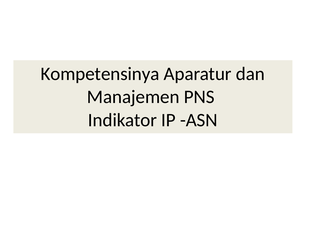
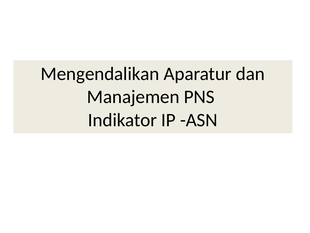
Kompetensinya: Kompetensinya -> Mengendalikan
